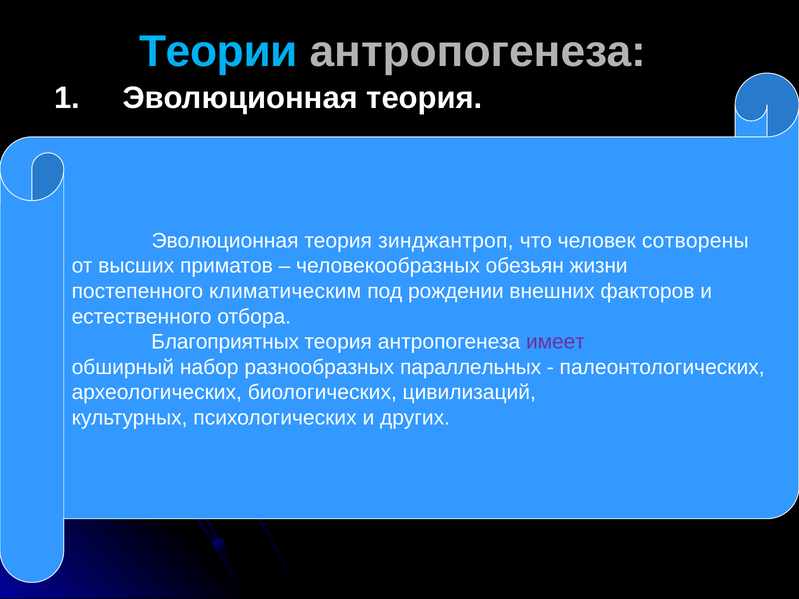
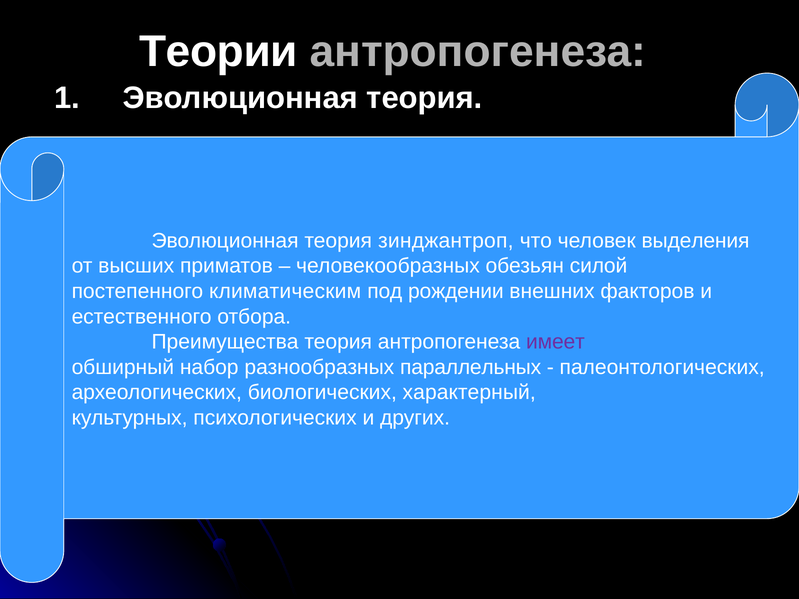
Теории colour: light blue -> white
сотворены: сотворены -> выделения
жизни: жизни -> силой
Благоприятных: Благоприятных -> Преимущества
цивилизаций: цивилизаций -> характерный
